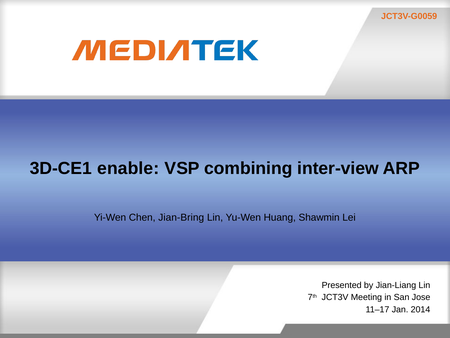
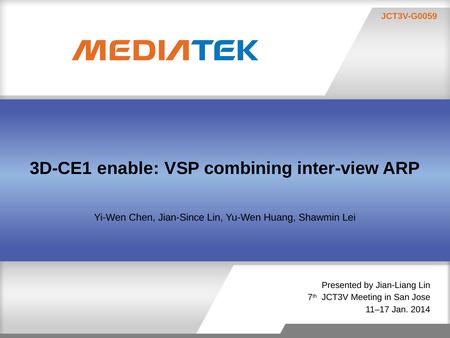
Jian-Bring: Jian-Bring -> Jian-Since
